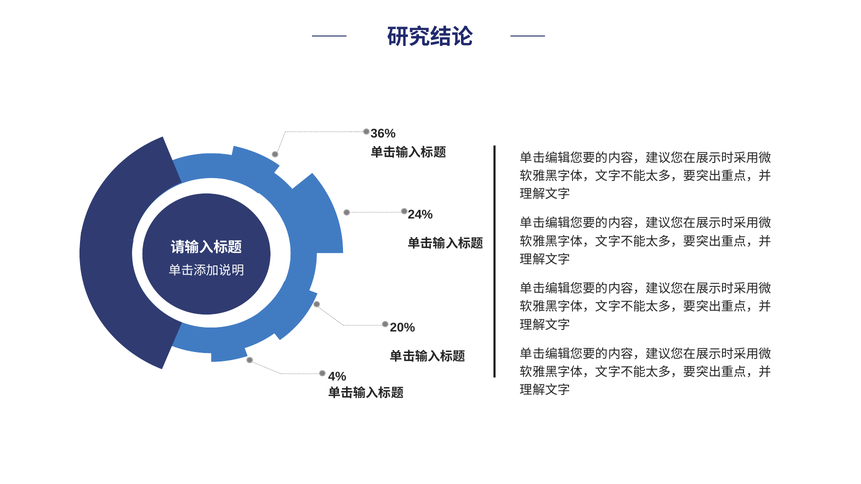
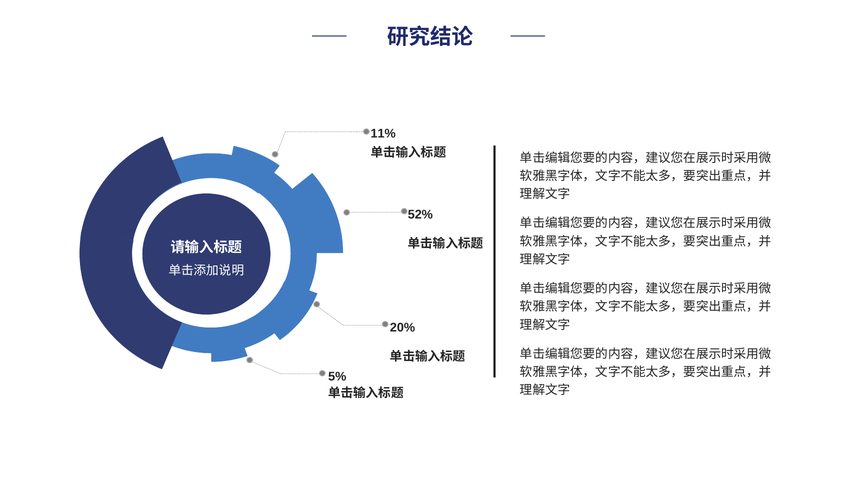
36%: 36% -> 11%
24%: 24% -> 52%
4%: 4% -> 5%
